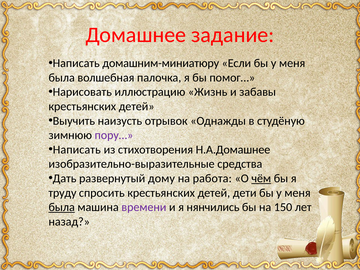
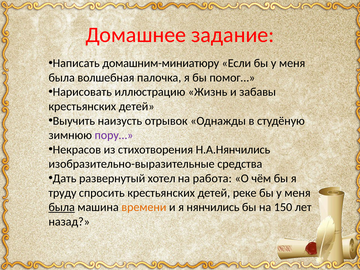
Написать at (77, 150): Написать -> Некрасов
Н.А.Домашнее: Н.А.Домашнее -> Н.А.Нянчились
дому: дому -> хотел
чём underline: present -> none
дети: дети -> реке
времени colour: purple -> orange
